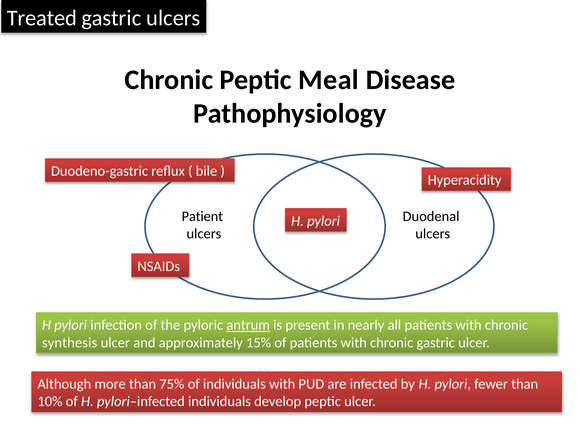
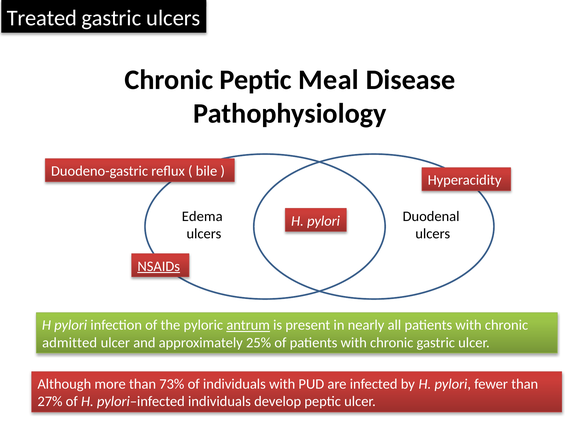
Patient: Patient -> Edema
NSAIDs underline: none -> present
synthesis: synthesis -> admitted
15%: 15% -> 25%
75%: 75% -> 73%
10%: 10% -> 27%
